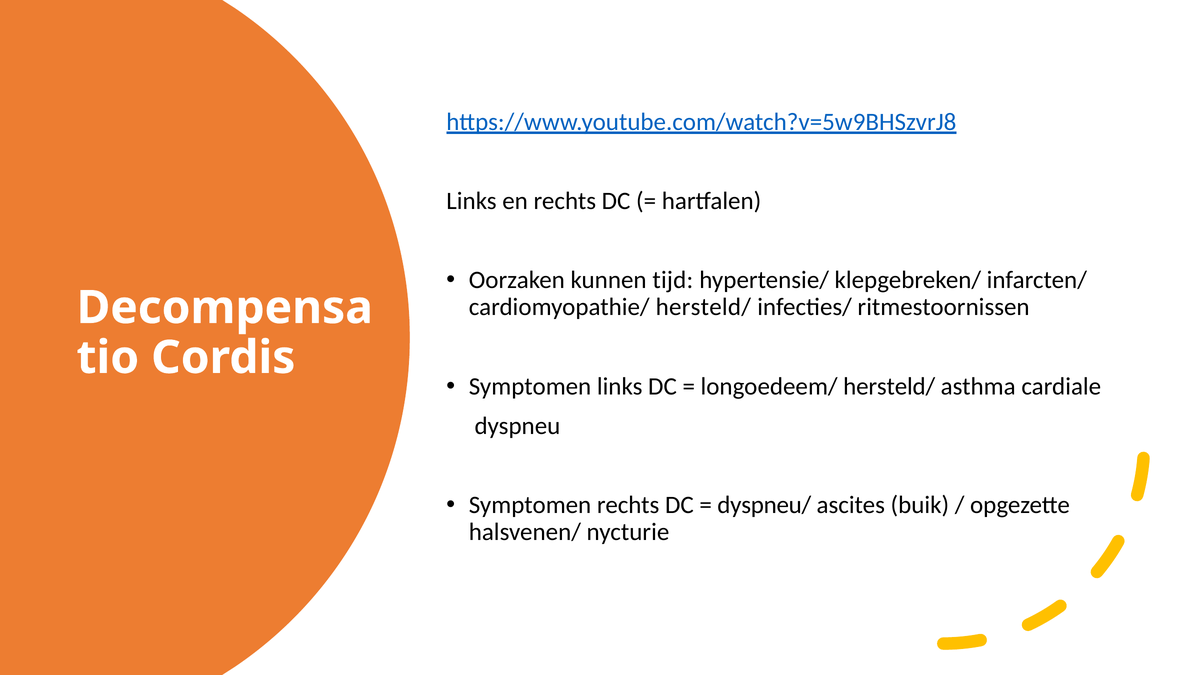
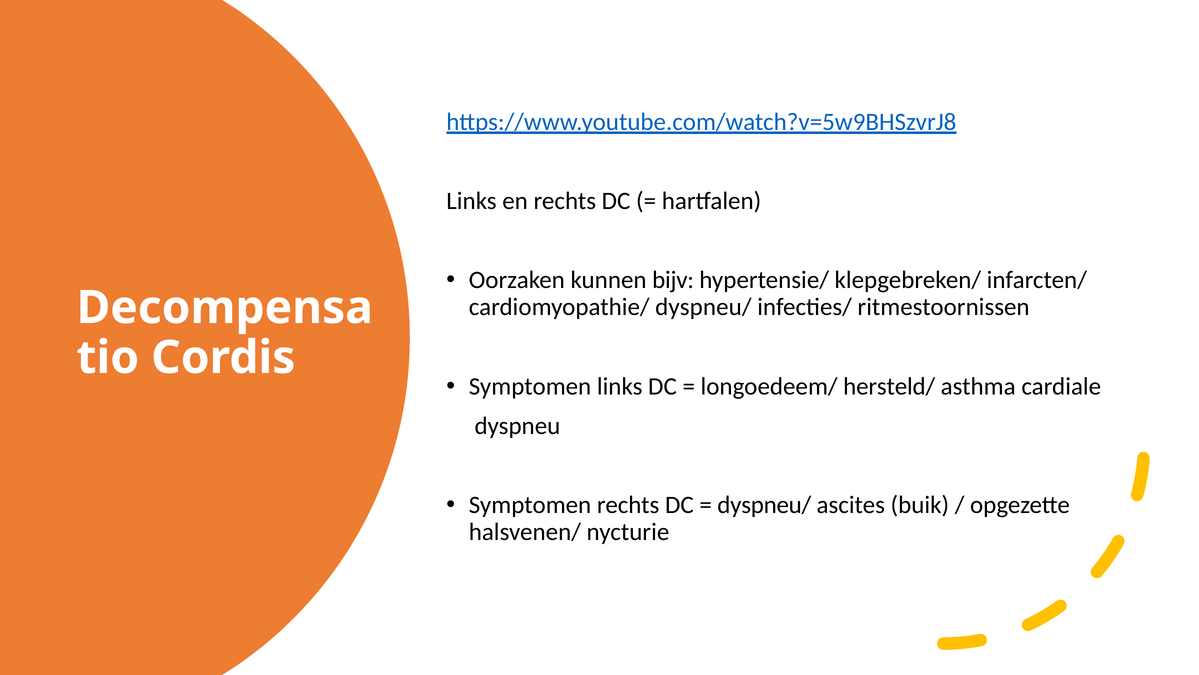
tijd: tijd -> bijv
cardiomyopathie/ hersteld/: hersteld/ -> dyspneu/
